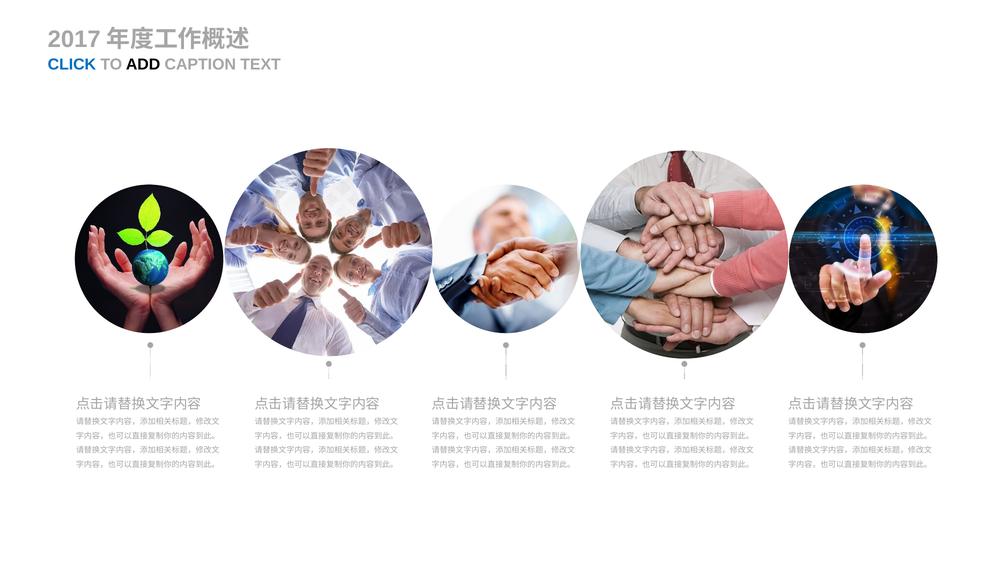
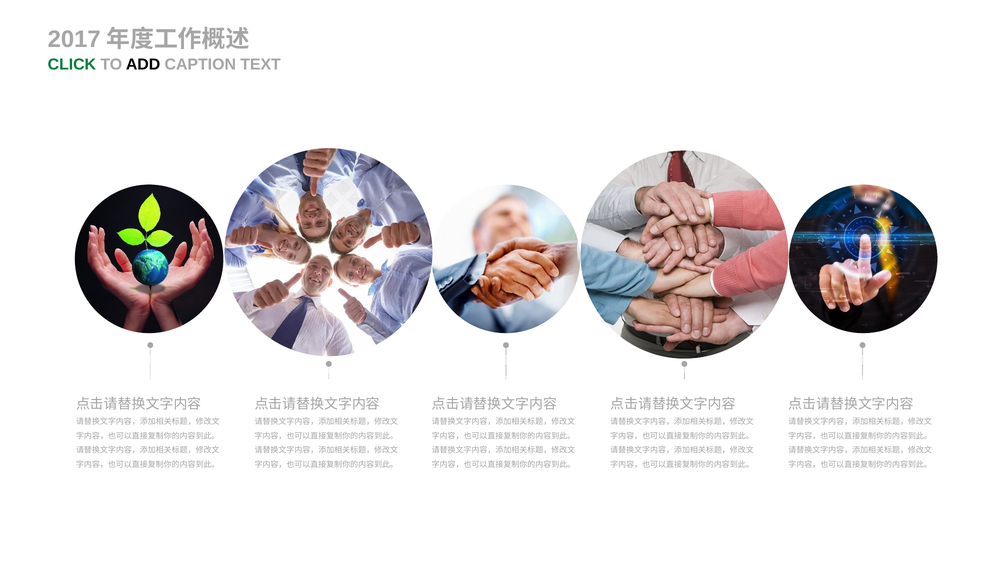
CLICK colour: blue -> green
